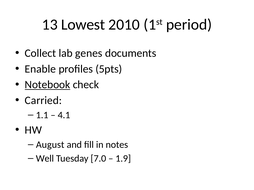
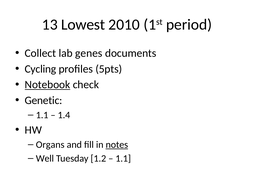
Enable: Enable -> Cycling
Carried: Carried -> Genetic
4.1: 4.1 -> 1.4
August: August -> Organs
notes underline: none -> present
7.0: 7.0 -> 1.2
1.9 at (123, 159): 1.9 -> 1.1
